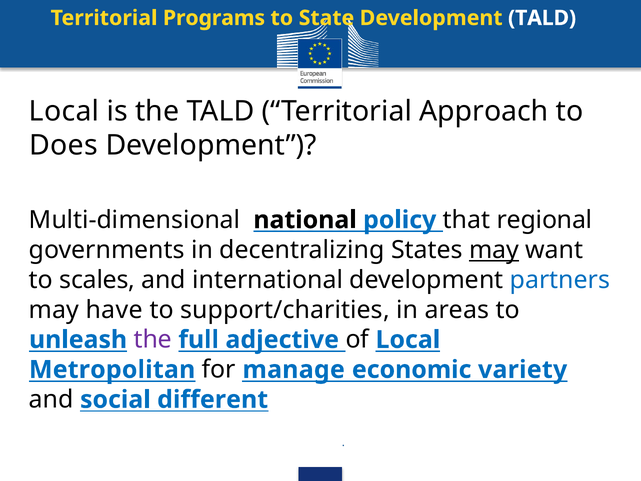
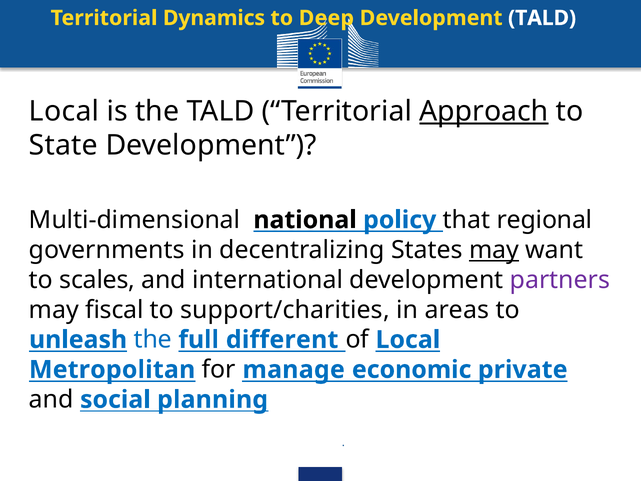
Programs: Programs -> Dynamics
State: State -> Deep
Approach underline: none -> present
Does: Does -> State
partners colour: blue -> purple
have: have -> fiscal
the at (153, 340) colour: purple -> blue
adjective: adjective -> different
variety: variety -> private
different: different -> planning
